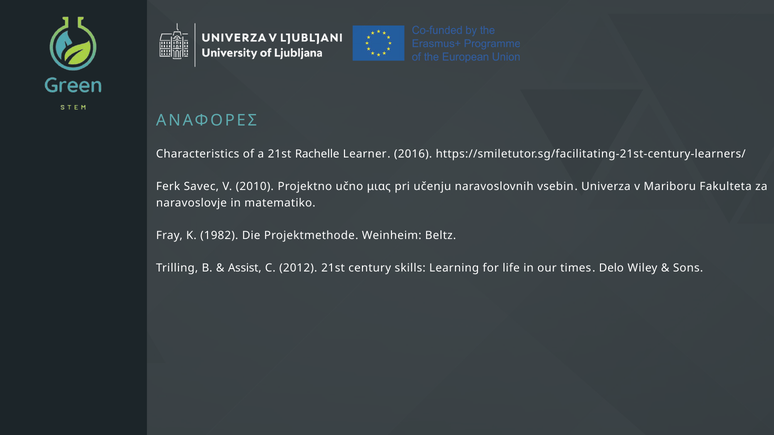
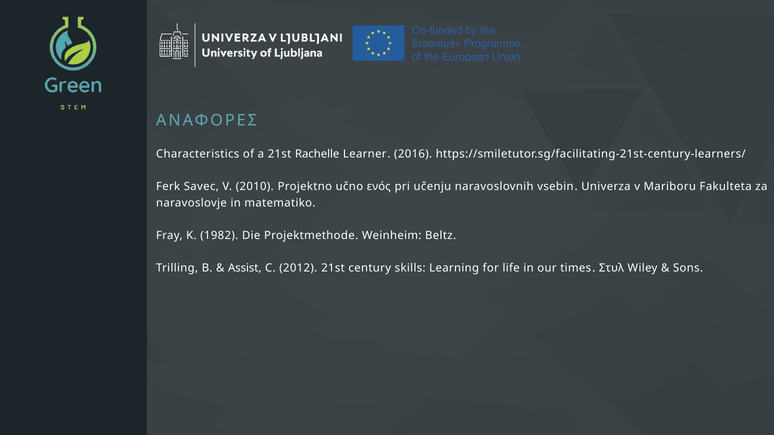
μιας: μιας -> ενός
Delo: Delo -> Στυλ
